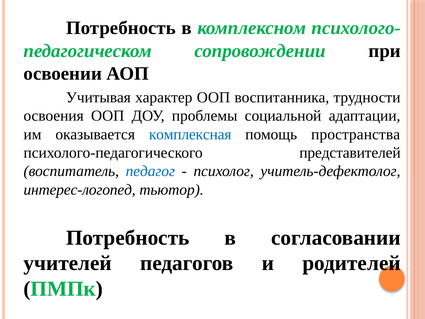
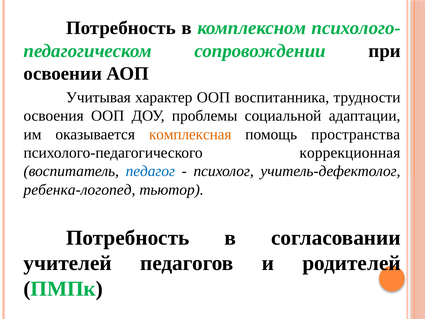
комплексная colour: blue -> orange
представителей: представителей -> коррекционная
интерес-логопед: интерес-логопед -> ребенка-логопед
